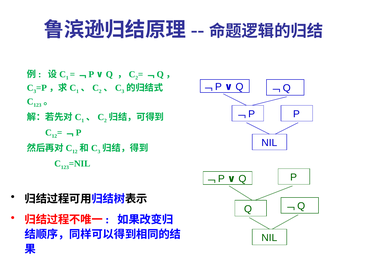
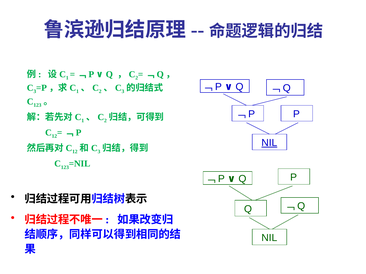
NIL at (269, 143) underline: none -> present
